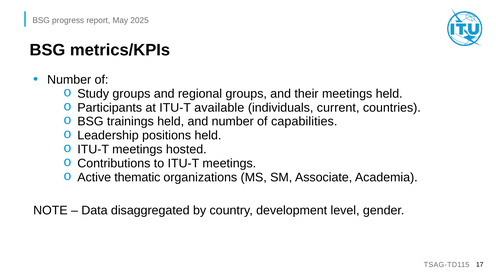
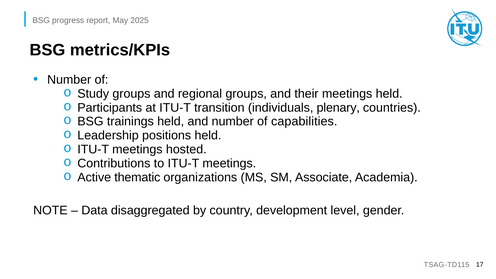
available: available -> transition
current: current -> plenary
